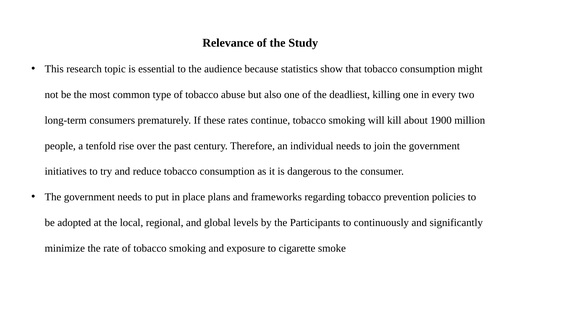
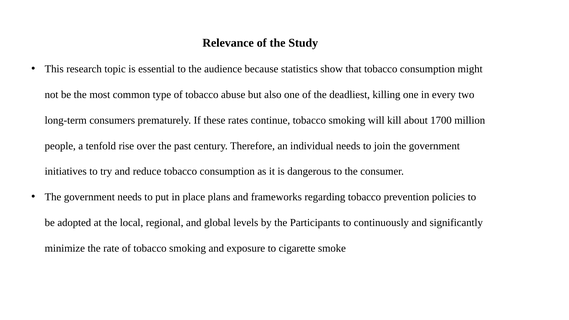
1900: 1900 -> 1700
